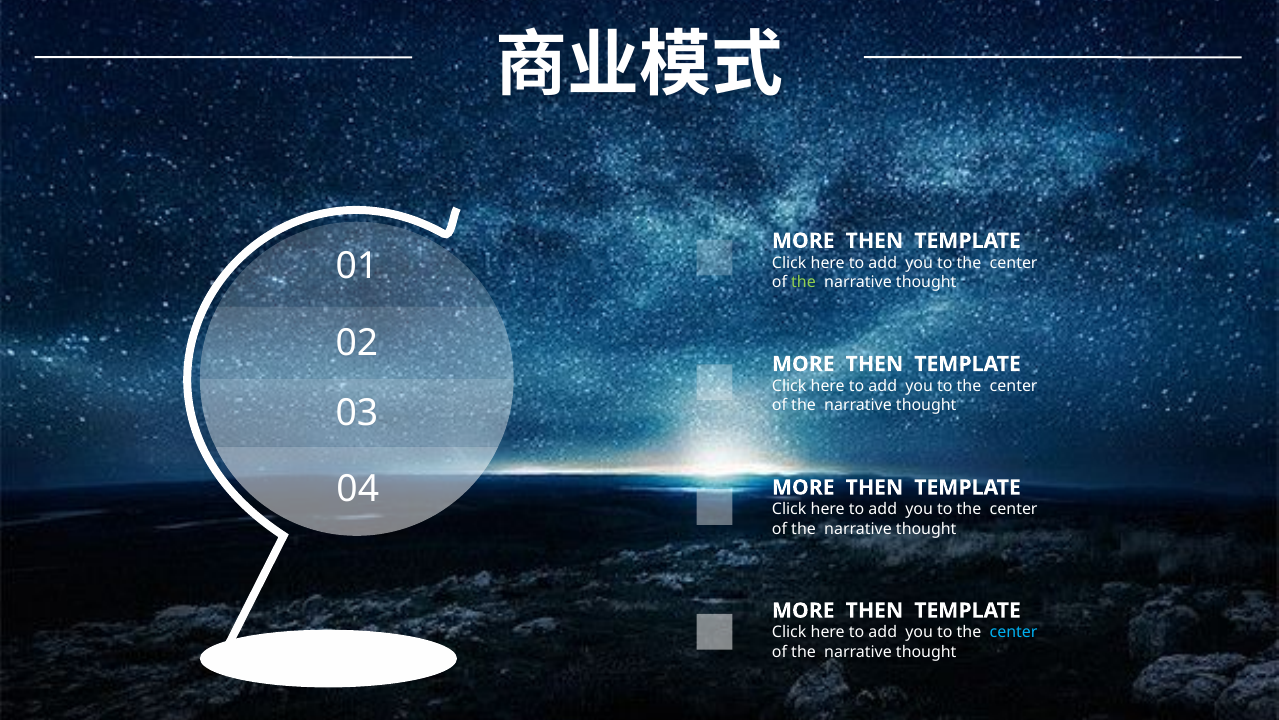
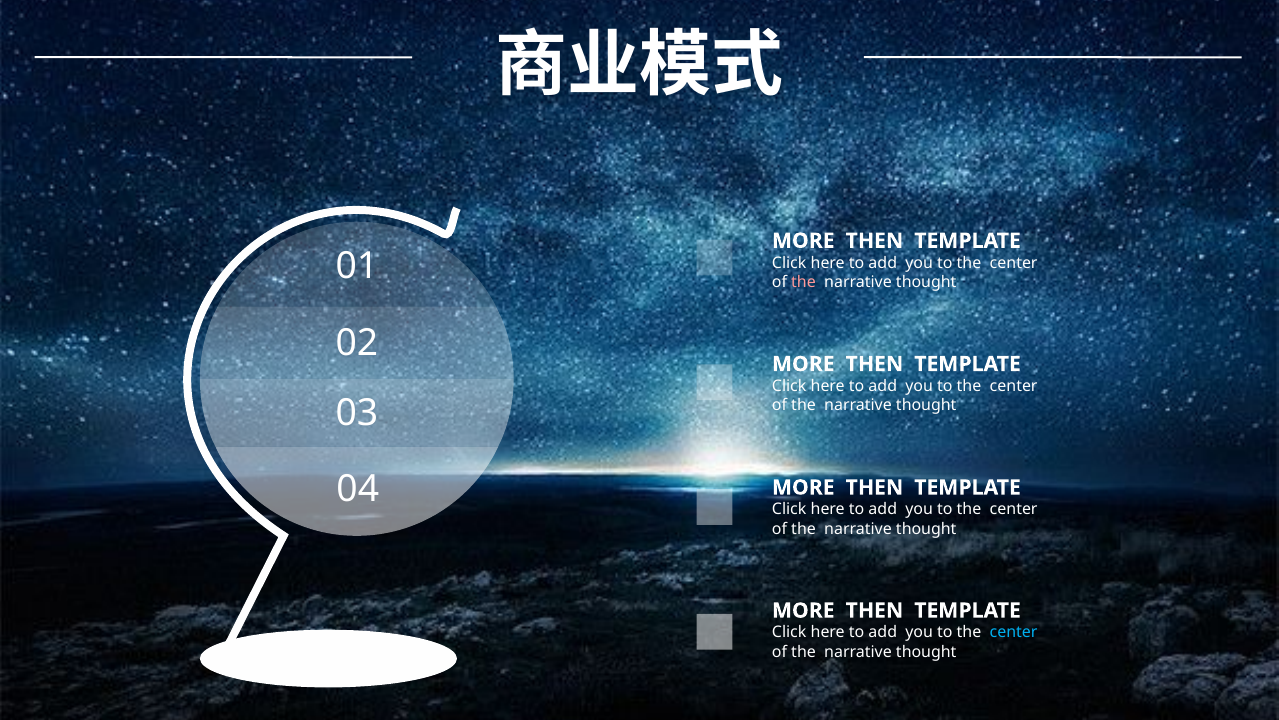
the at (803, 282) colour: light green -> pink
